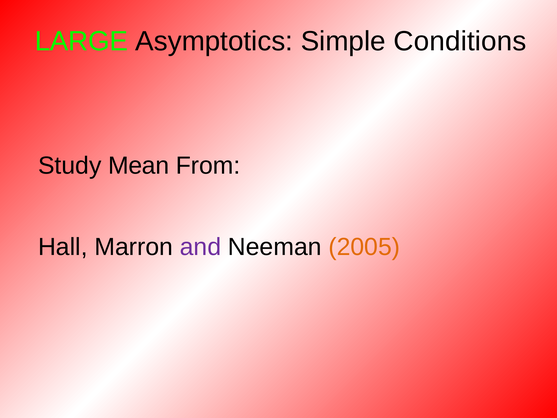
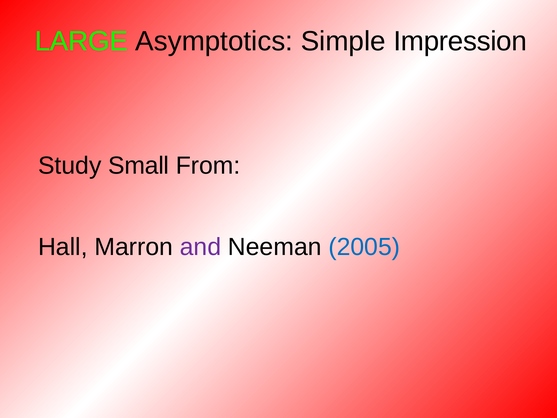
Conditions: Conditions -> Impression
Mean: Mean -> Small
2005 colour: orange -> blue
